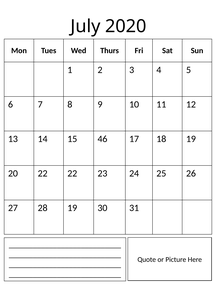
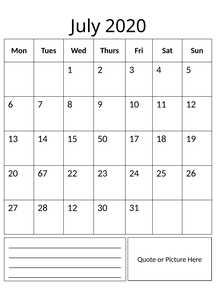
46: 46 -> 50
20 22: 22 -> 67
28 19: 19 -> 12
